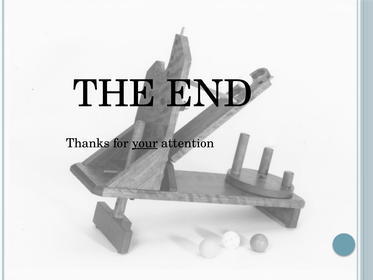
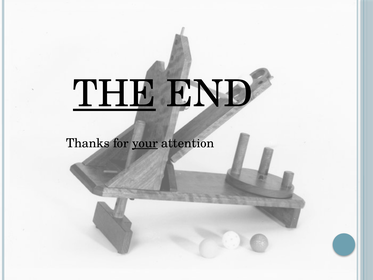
THE underline: none -> present
